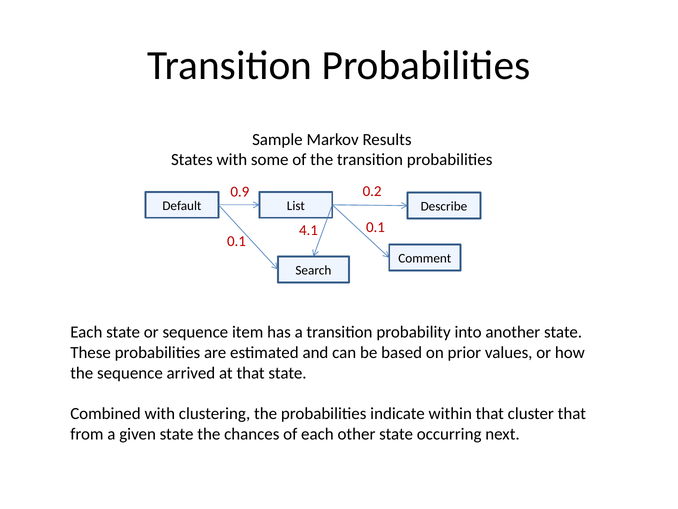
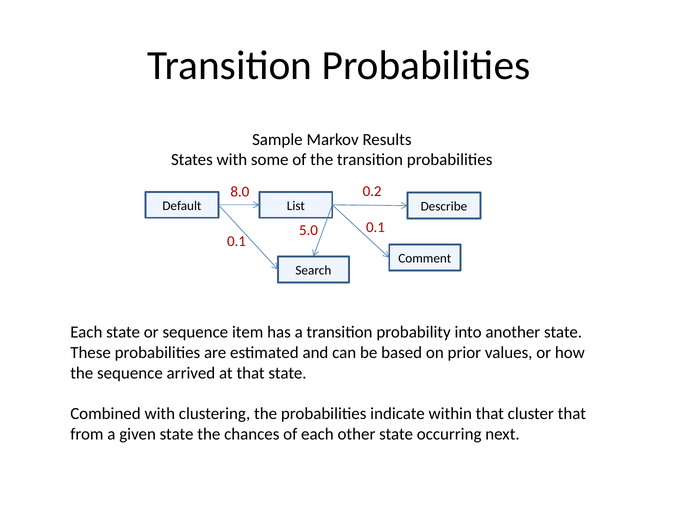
0.9: 0.9 -> 8.0
4.1: 4.1 -> 5.0
